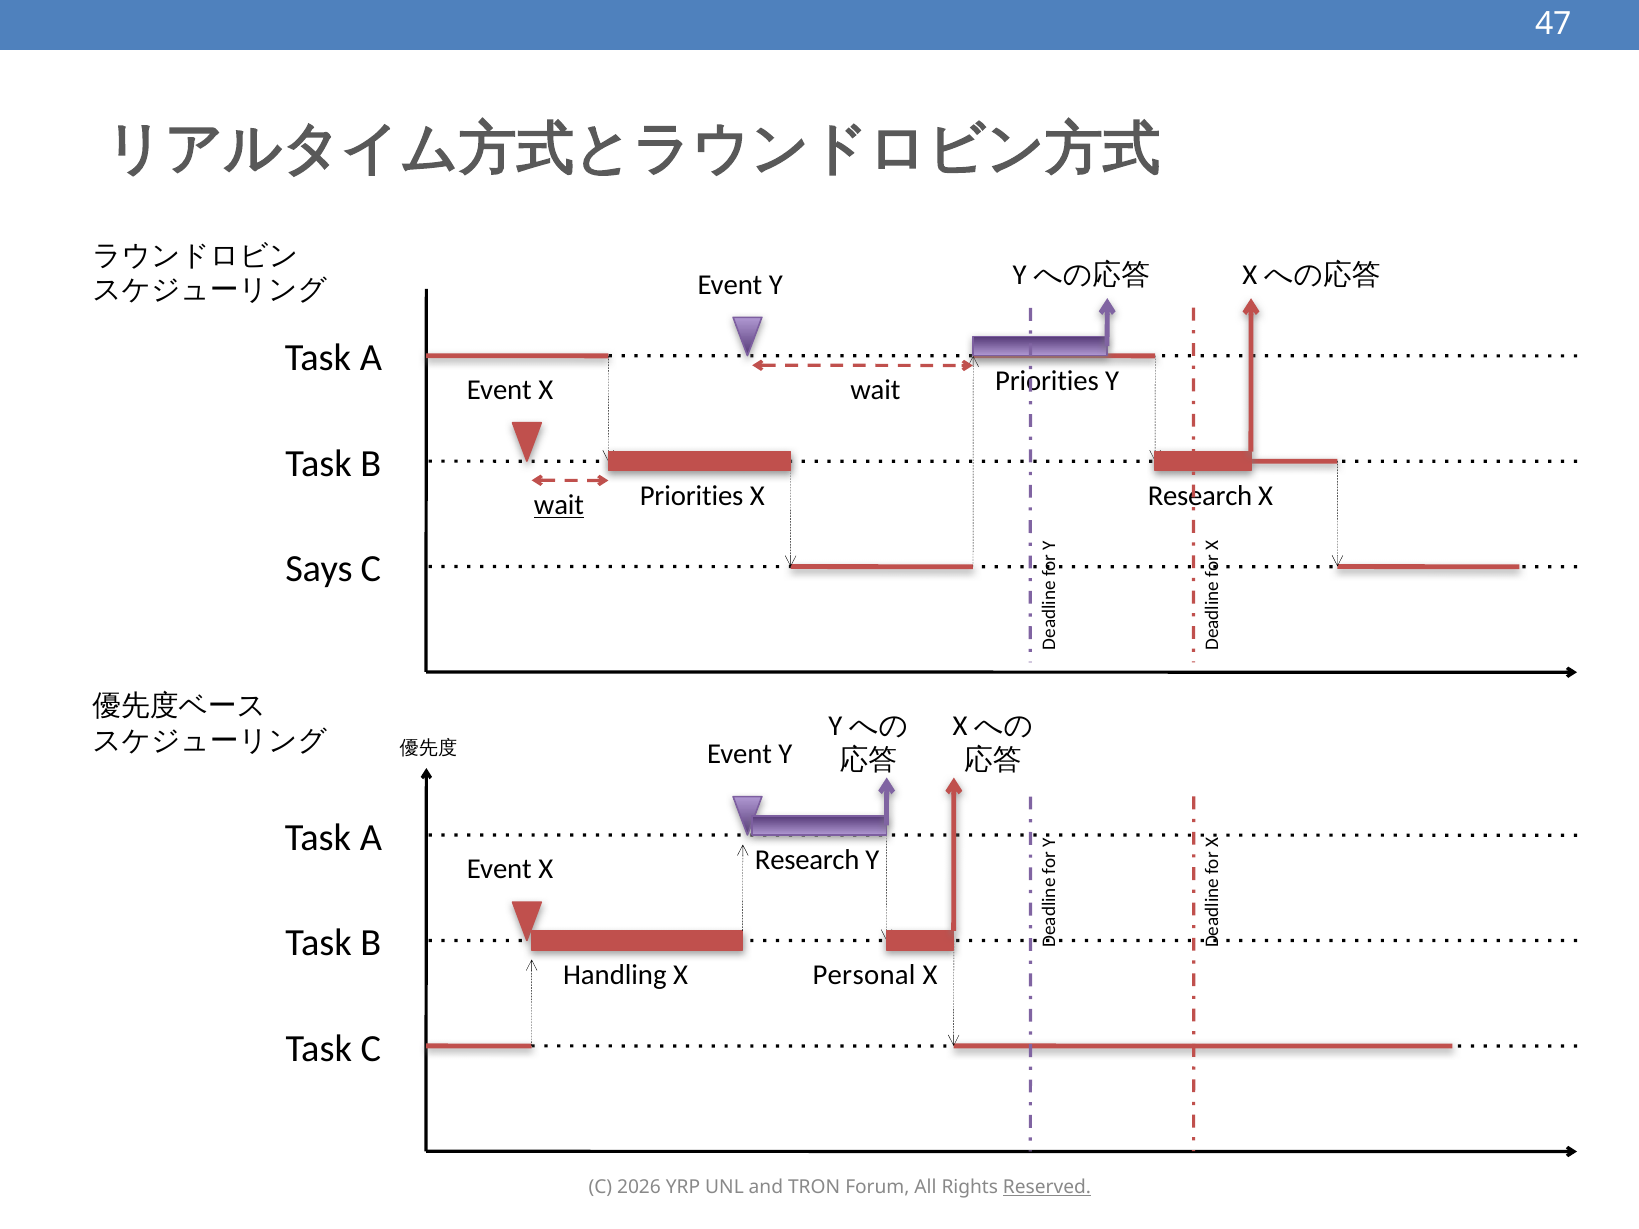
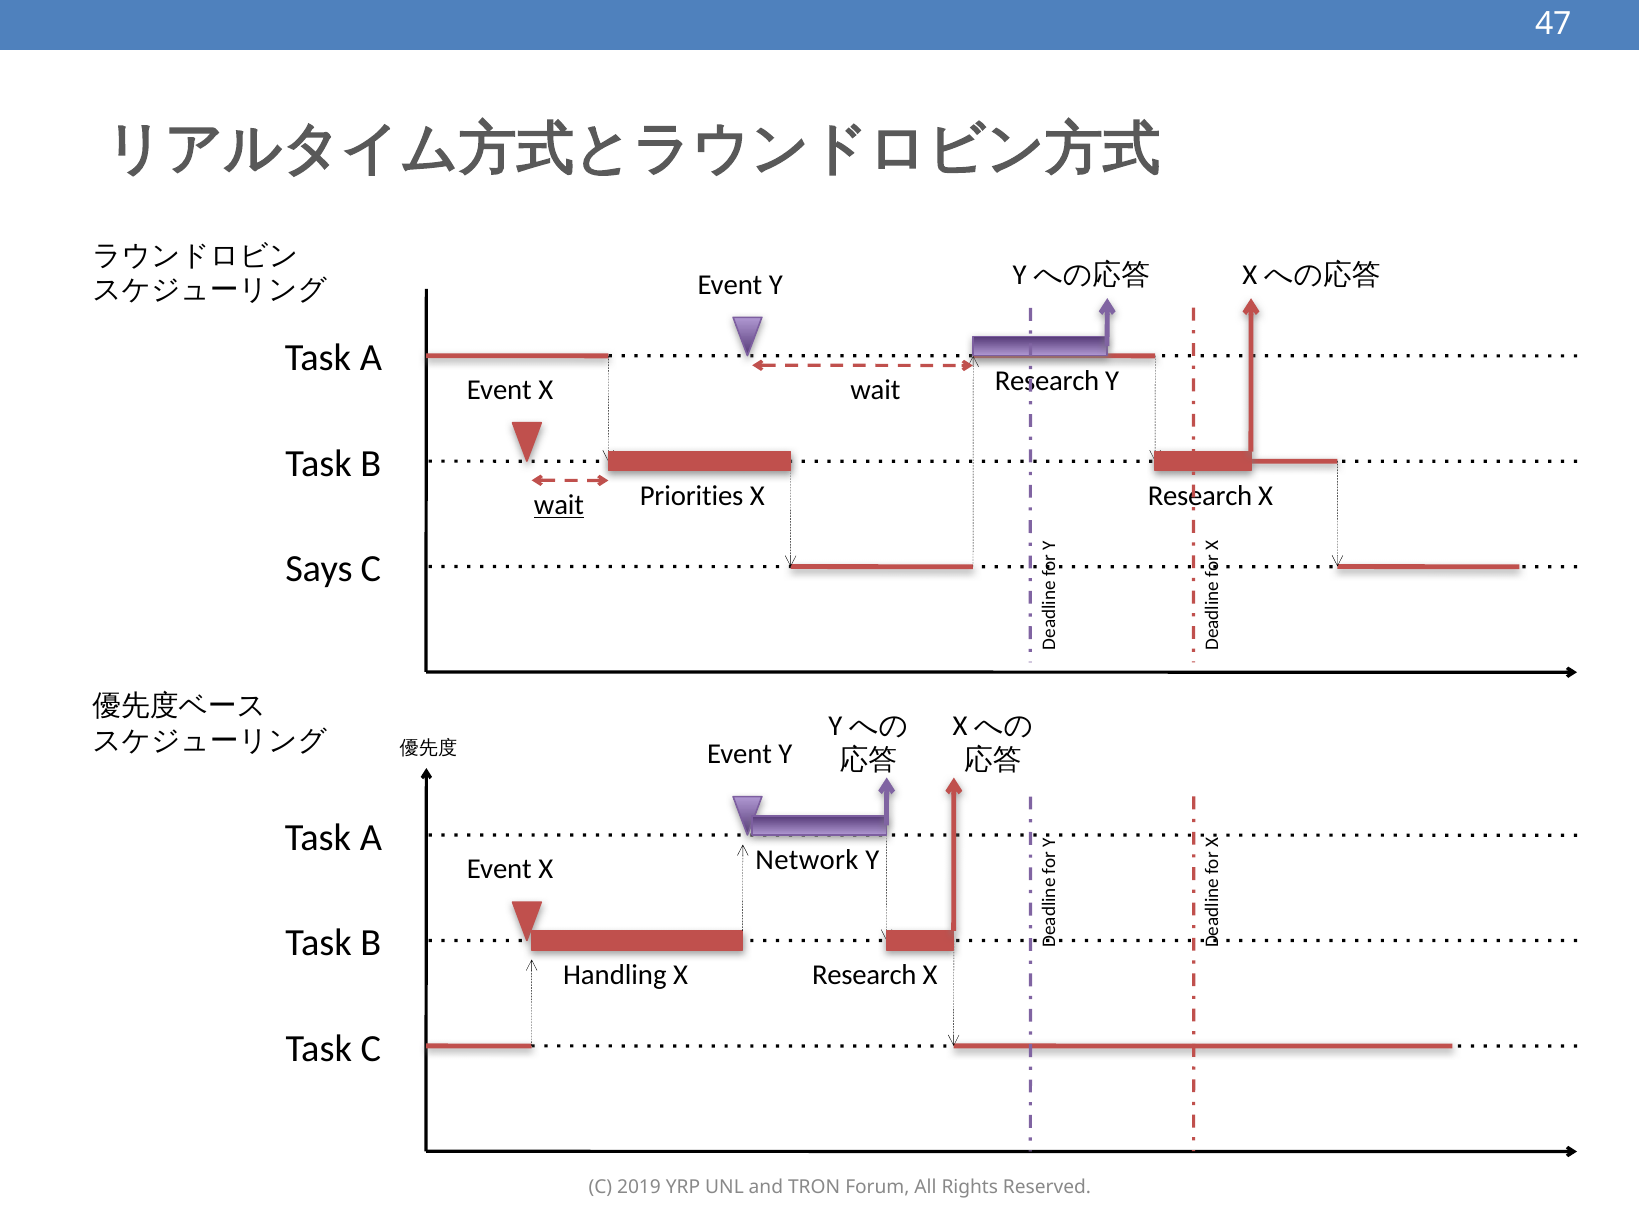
Priorities at (1047, 381): Priorities -> Research
Research at (807, 860): Research -> Network
Handling X Personal: Personal -> Research
2026: 2026 -> 2019
Reserved underline: present -> none
